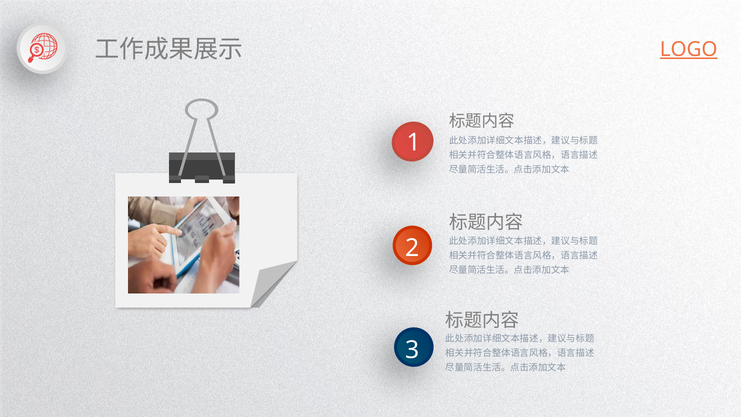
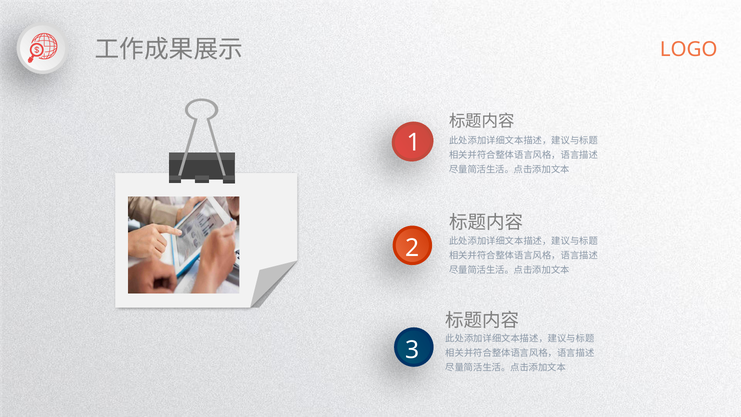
LOGO underline: present -> none
